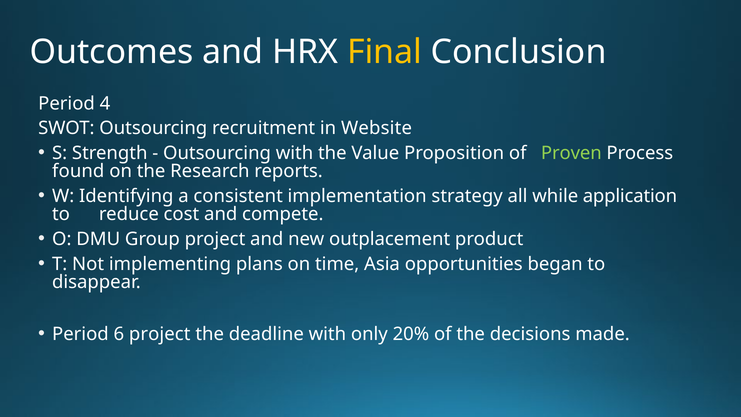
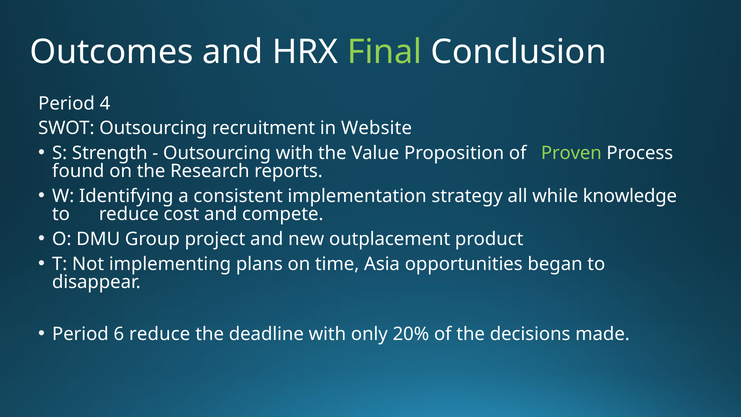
Final colour: yellow -> light green
application: application -> knowledge
6 project: project -> reduce
